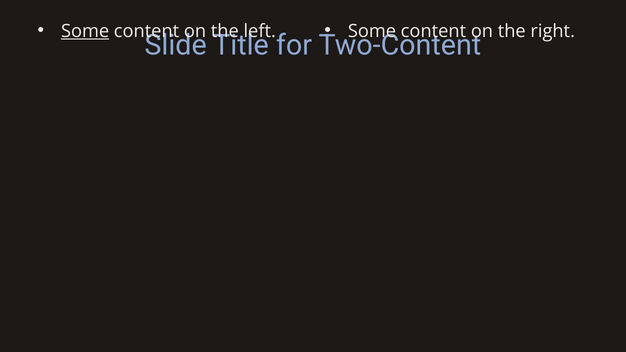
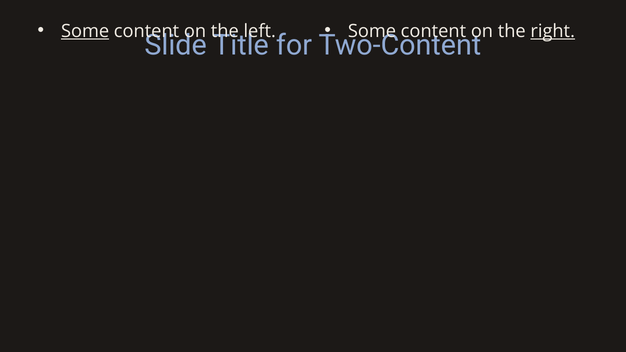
right underline: none -> present
